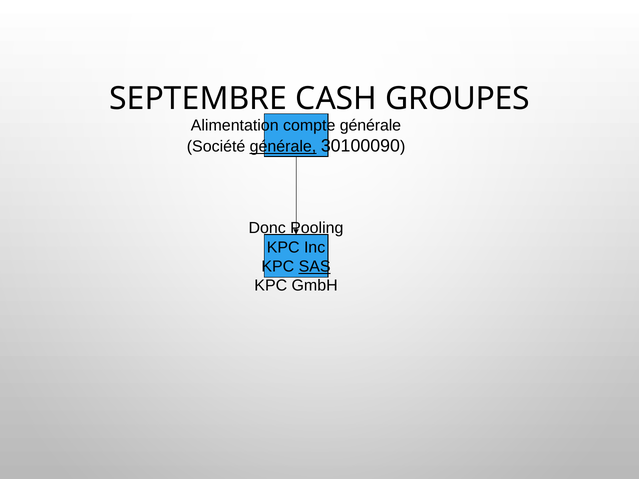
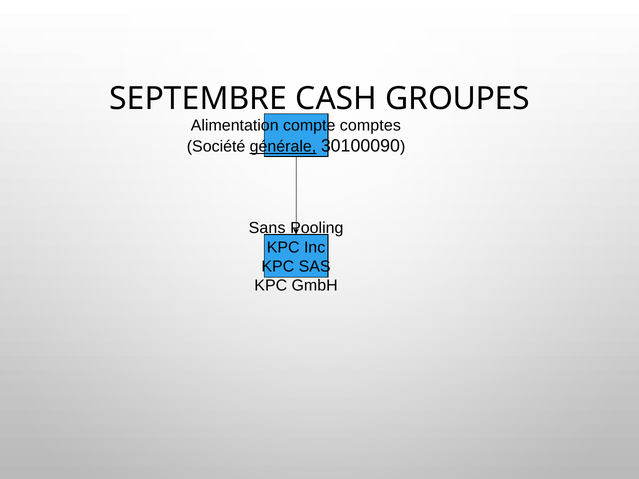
compte générale: générale -> comptes
Donc: Donc -> Sans
SAS underline: present -> none
